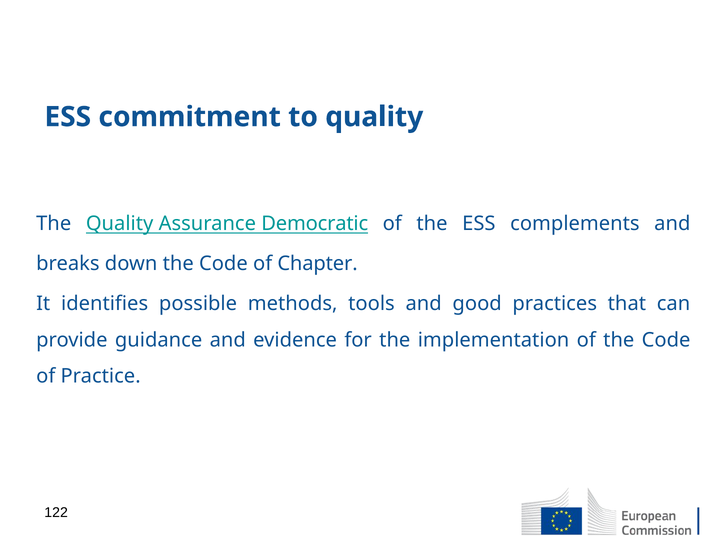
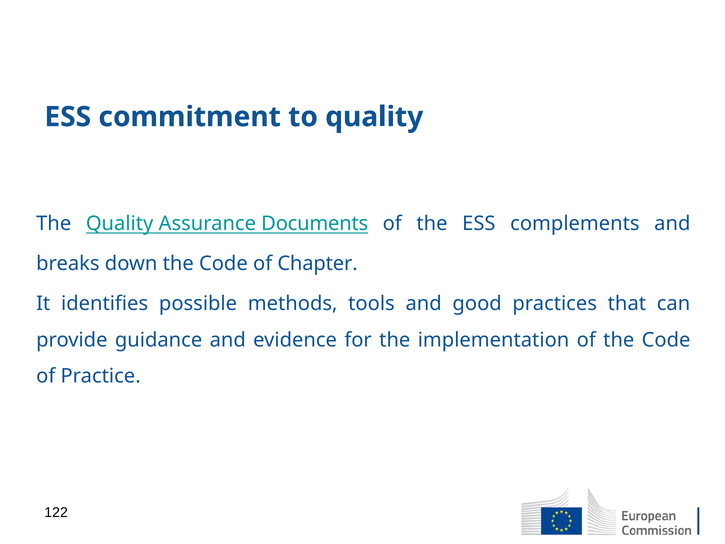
Democratic: Democratic -> Documents
